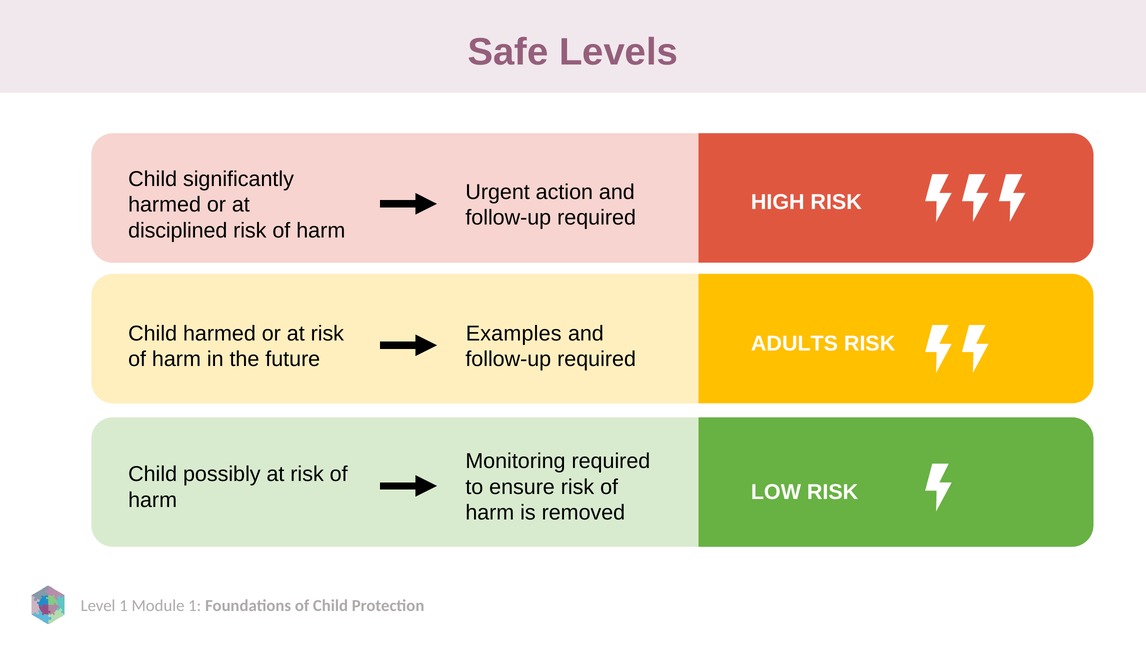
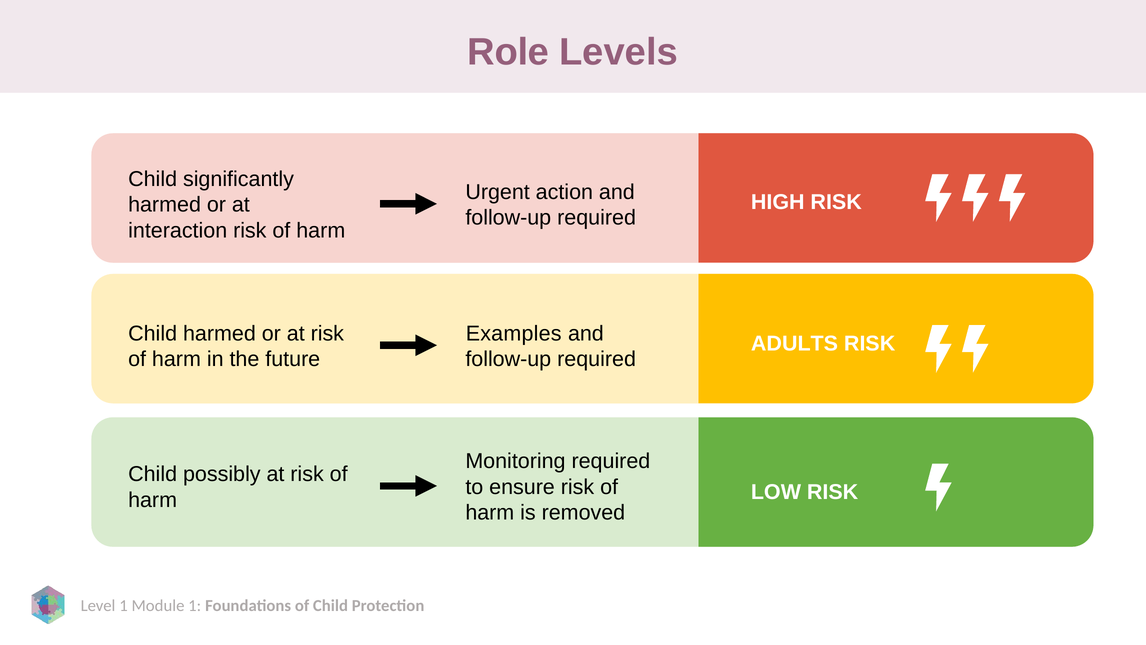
Safe: Safe -> Role
disciplined: disciplined -> interaction
